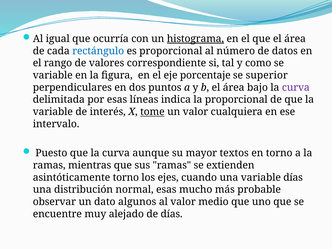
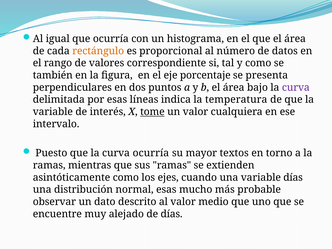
histograma underline: present -> none
rectángulo colour: blue -> orange
variable at (53, 75): variable -> también
superior: superior -> presenta
la proporcional: proporcional -> temperatura
curva aunque: aunque -> ocurría
asintóticamente torno: torno -> como
algunos: algunos -> descrito
